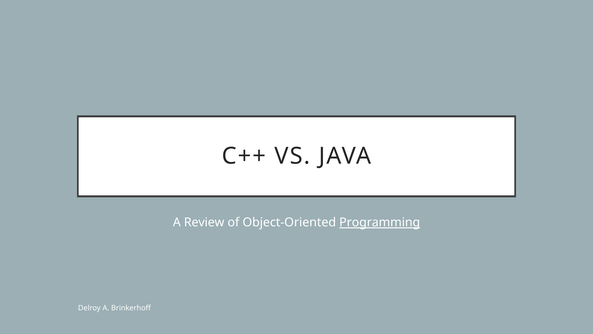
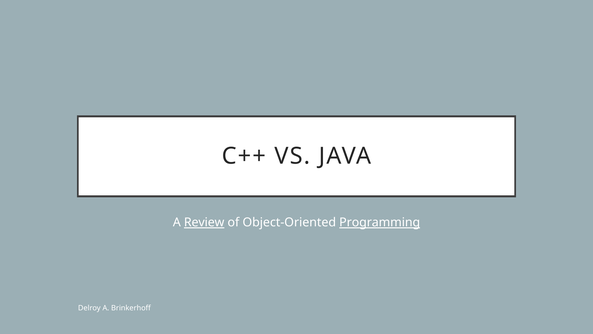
Review underline: none -> present
